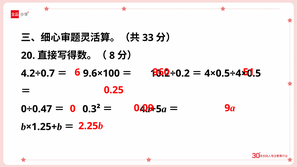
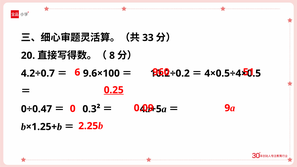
0.25 underline: none -> present
